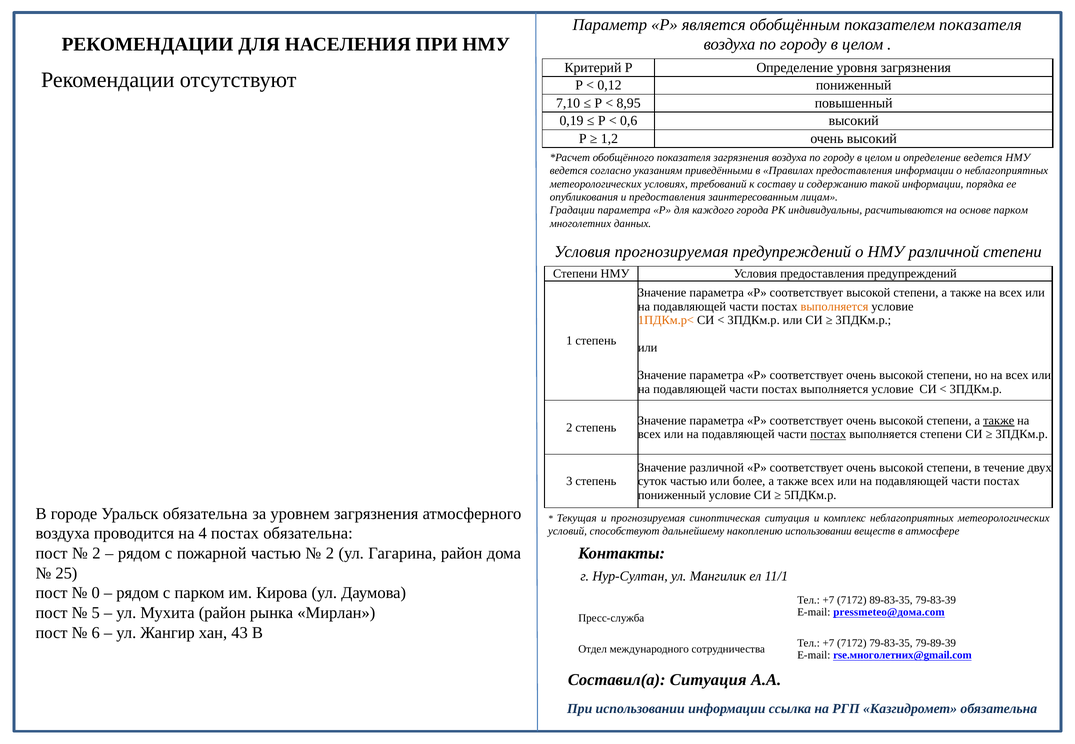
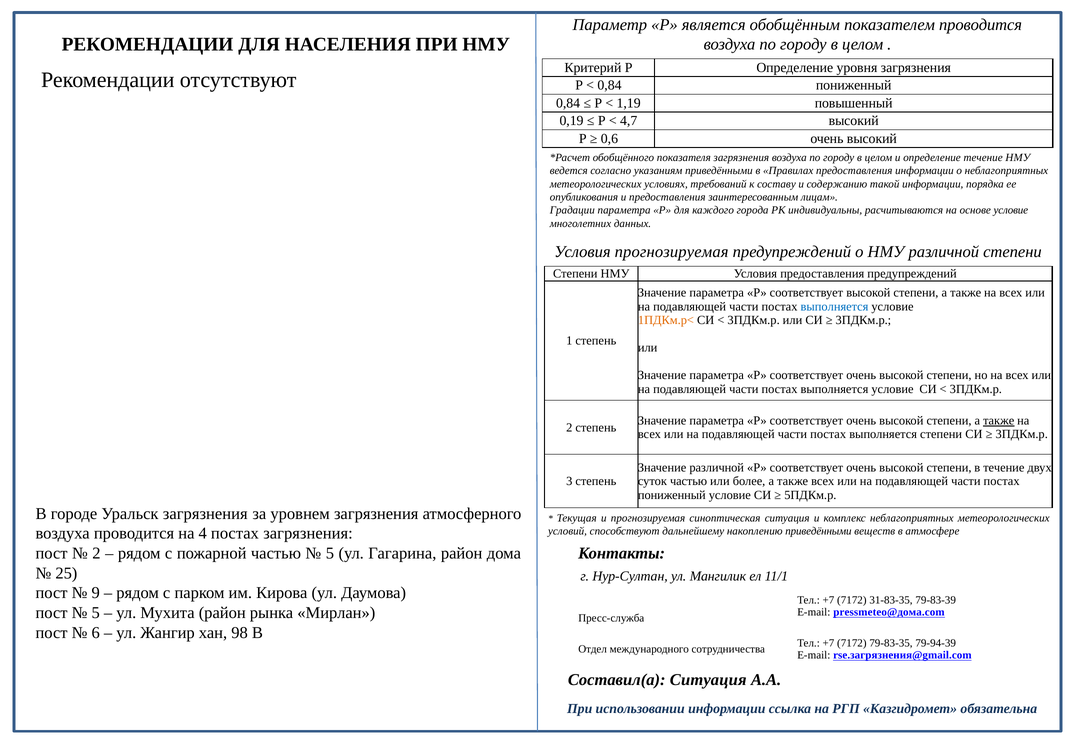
показателем показателя: показателя -> проводится
0,12 at (610, 85): 0,12 -> 0,84
7,10 at (568, 103): 7,10 -> 0,84
8,95: 8,95 -> 1,19
0,6: 0,6 -> 4,7
1,2: 1,2 -> 0,6
определение ведется: ведется -> течение
основе парком: парком -> условие
выполняется at (834, 307) colour: orange -> blue
постах at (828, 434) underline: present -> none
Уральск обязательна: обязательна -> загрязнения
постах обязательна: обязательна -> загрязнения
накоплению использовании: использовании -> приведёнными
2 at (330, 553): 2 -> 5
0: 0 -> 9
89-83-35: 89-83-35 -> 31-83-35
43: 43 -> 98
79-89-39: 79-89-39 -> 79-94-39
rse.многолетних@gmail.com: rse.многолетних@gmail.com -> rse.загрязнения@gmail.com
